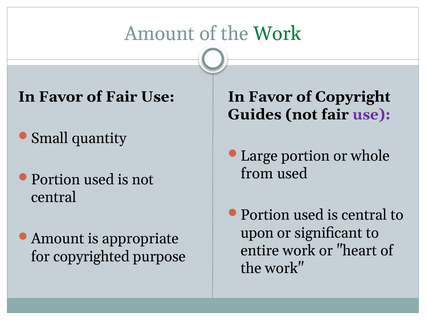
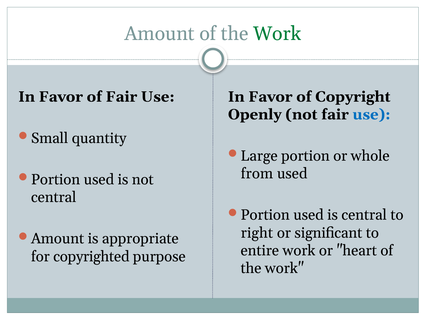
Guides: Guides -> Openly
use at (372, 114) colour: purple -> blue
upon: upon -> right
